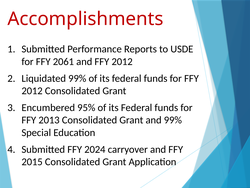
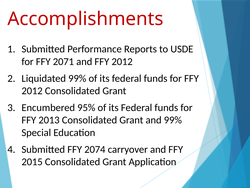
2061: 2061 -> 2071
2024: 2024 -> 2074
